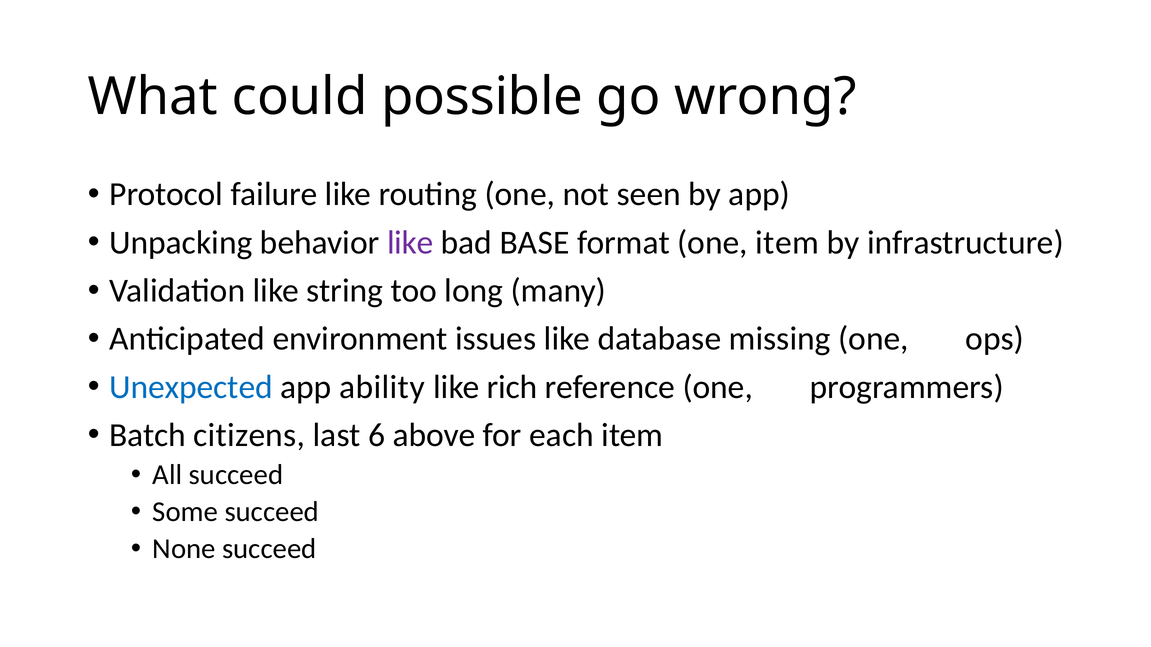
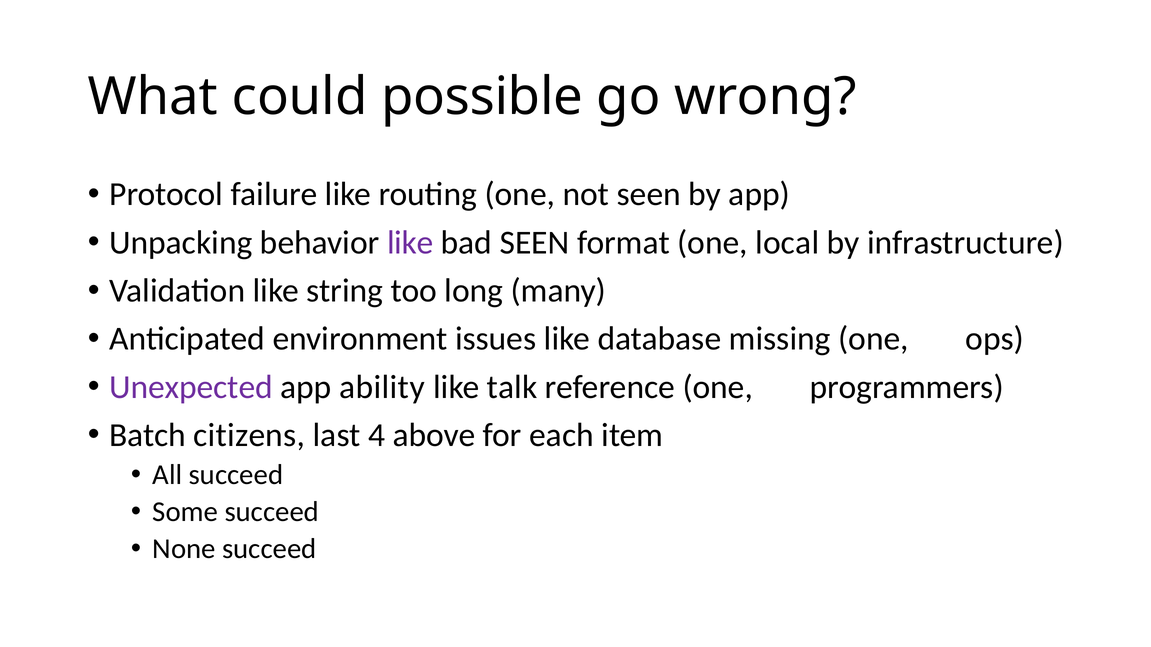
bad BASE: BASE -> SEEN
one item: item -> local
Unexpected colour: blue -> purple
rich: rich -> talk
6: 6 -> 4
